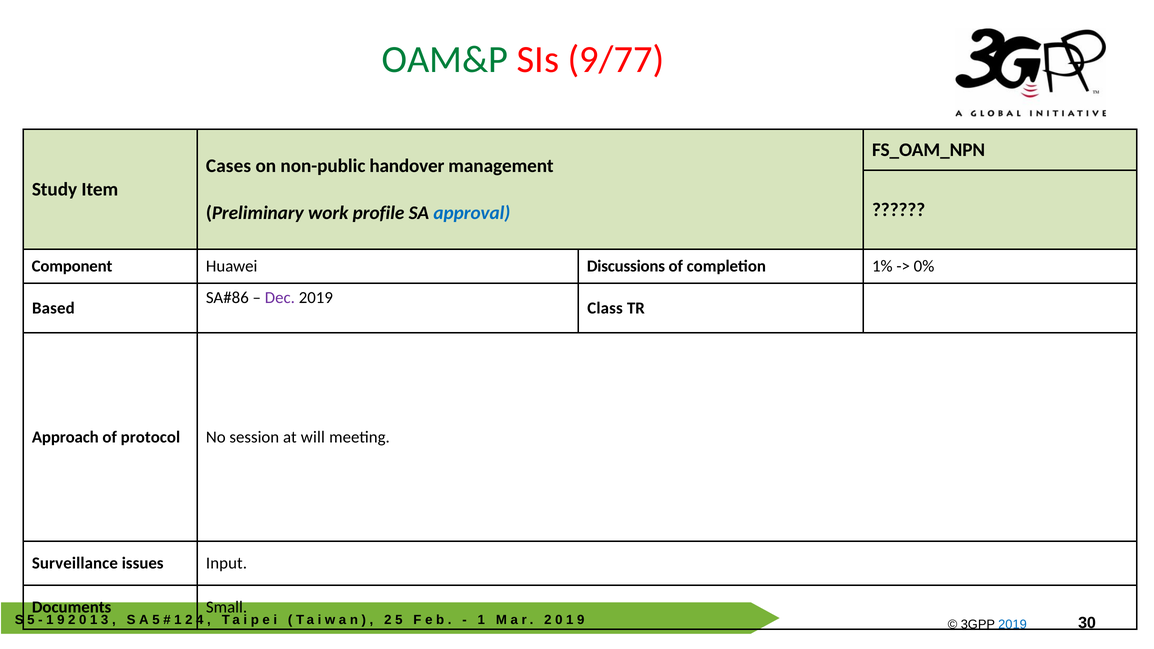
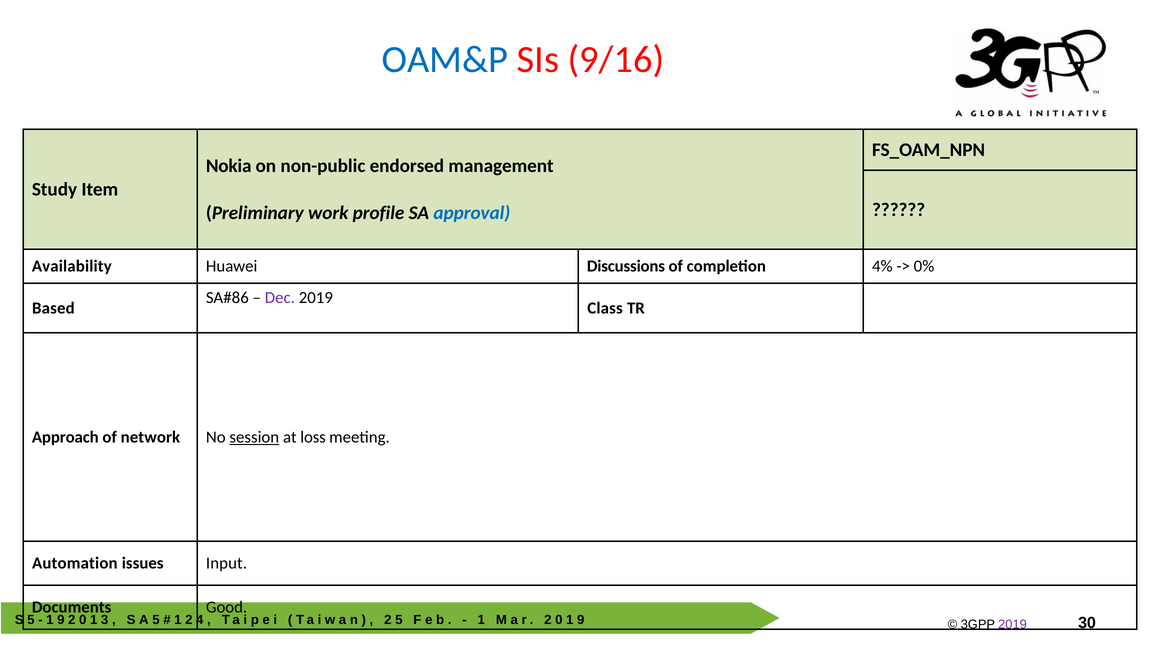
OAM&P colour: green -> blue
9/77: 9/77 -> 9/16
Cases: Cases -> Nokia
handover: handover -> endorsed
Component: Component -> Availability
1%: 1% -> 4%
protocol: protocol -> network
session underline: none -> present
will: will -> loss
Surveillance: Surveillance -> Automation
Small: Small -> Good
2019 at (1013, 625) colour: blue -> purple
